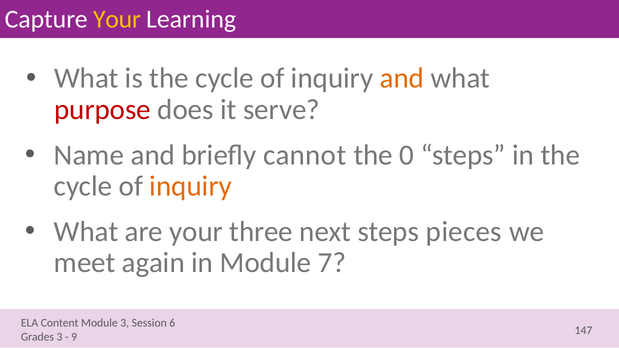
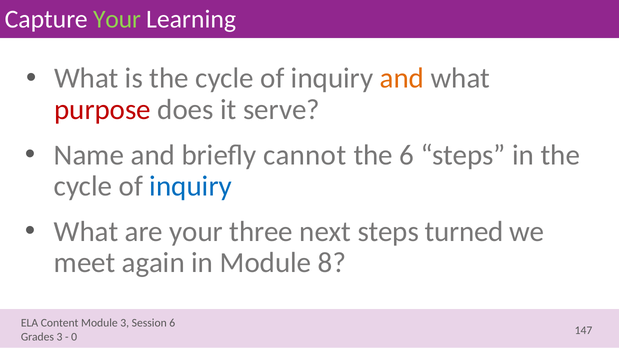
Your at (117, 19) colour: yellow -> light green
the 0: 0 -> 6
inquiry at (191, 186) colour: orange -> blue
pieces: pieces -> turned
7: 7 -> 8
9: 9 -> 0
